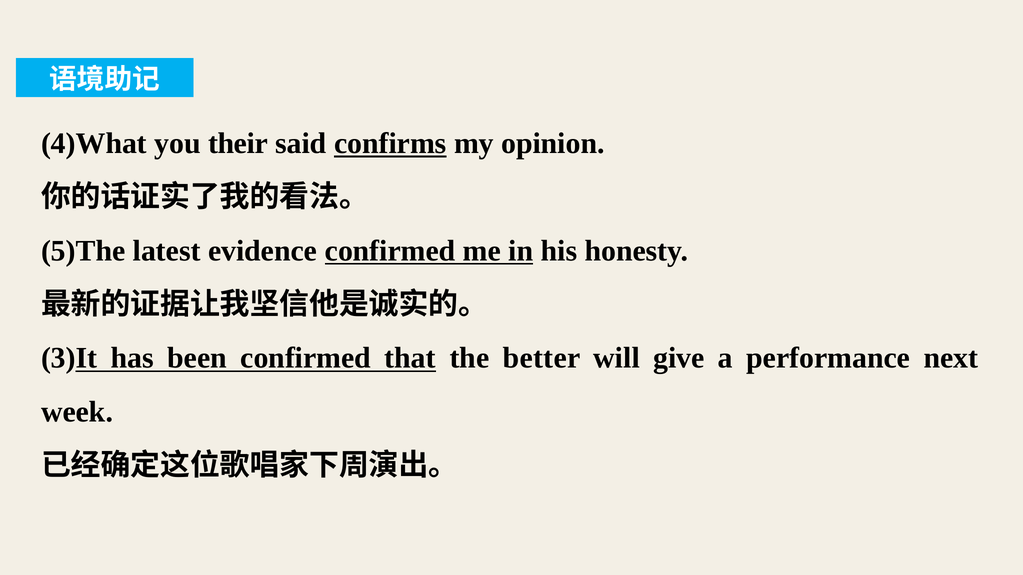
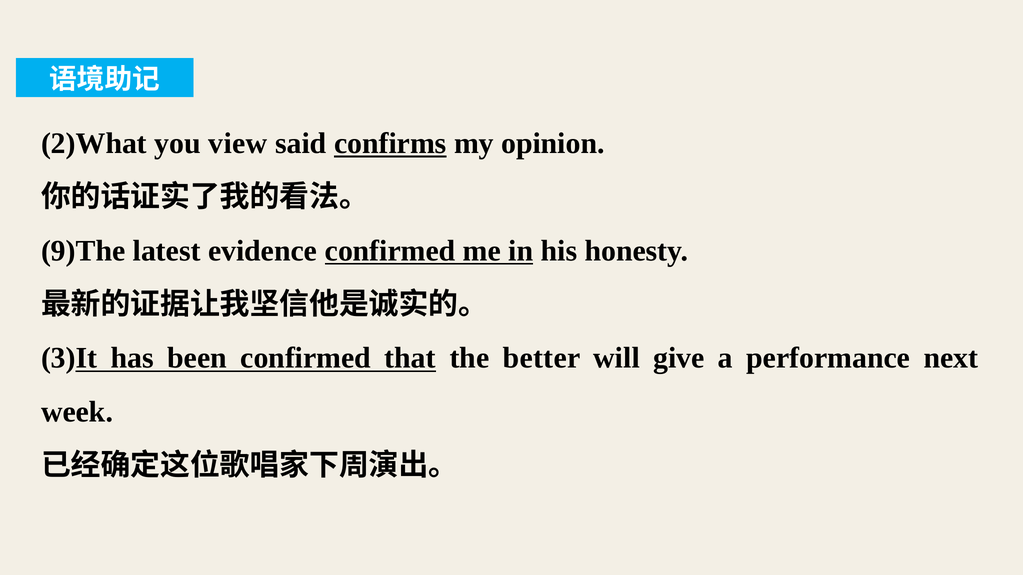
4)What: 4)What -> 2)What
their: their -> view
5)The: 5)The -> 9)The
